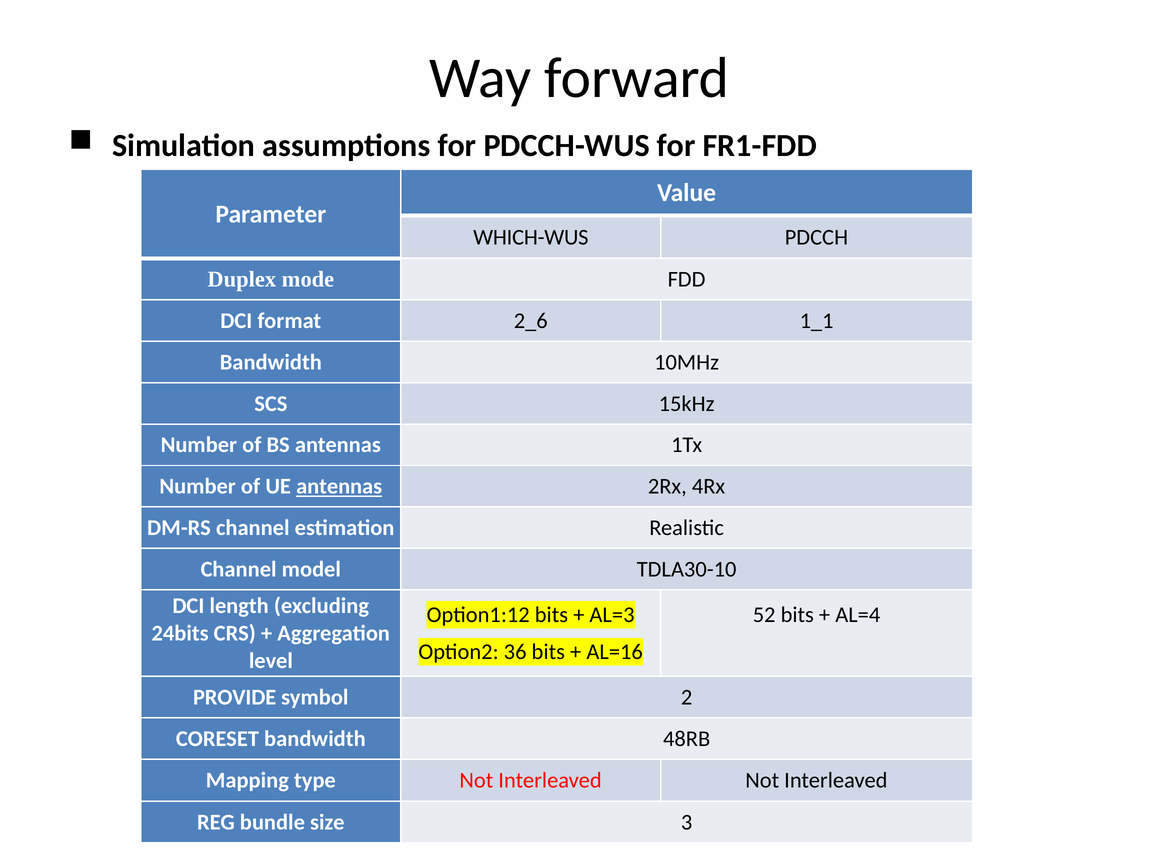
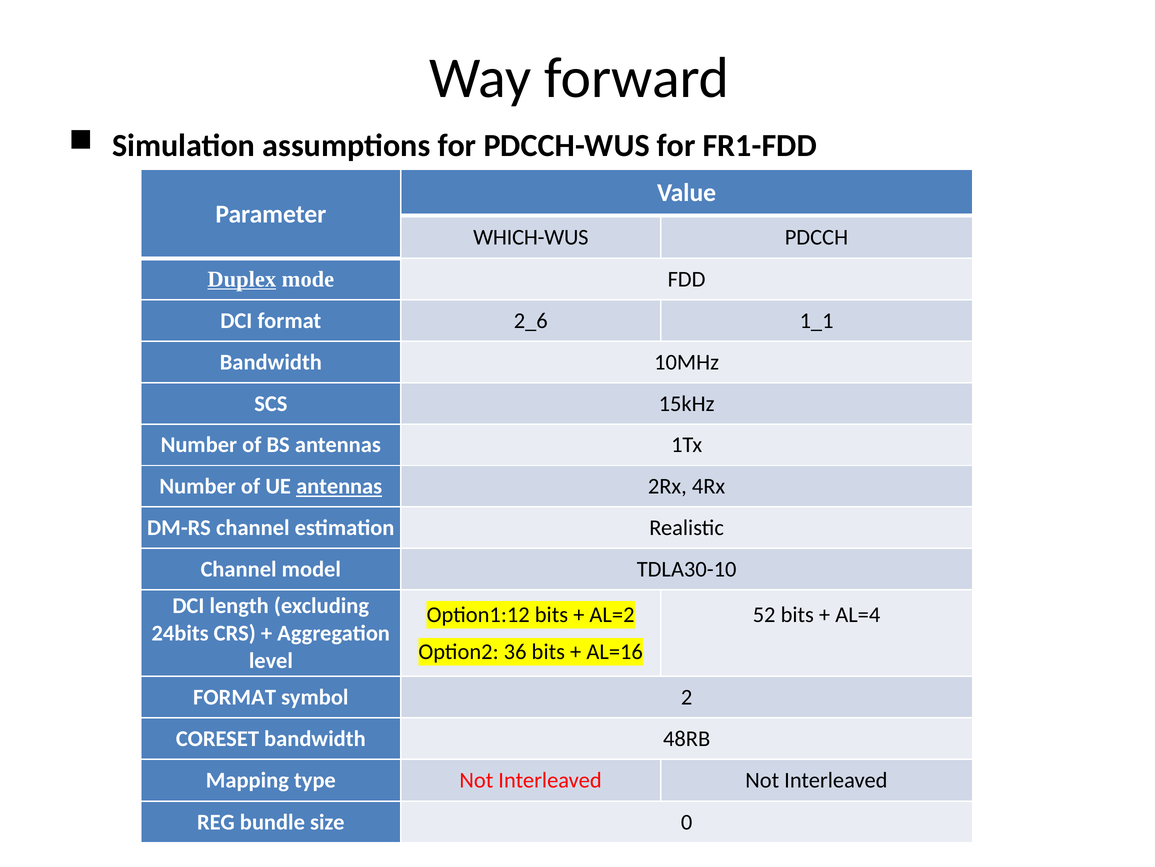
Duplex underline: none -> present
AL=3: AL=3 -> AL=2
PROVIDE at (235, 697): PROVIDE -> FORMAT
3: 3 -> 0
